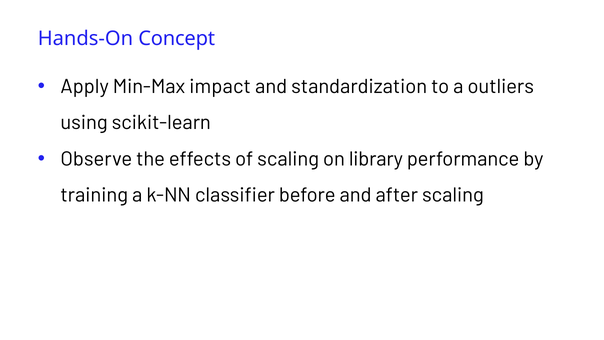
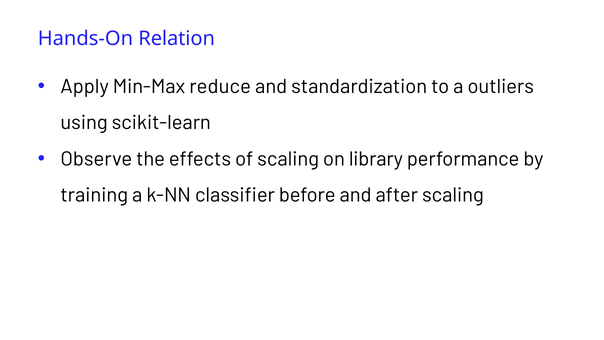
Concept: Concept -> Relation
impact: impact -> reduce
